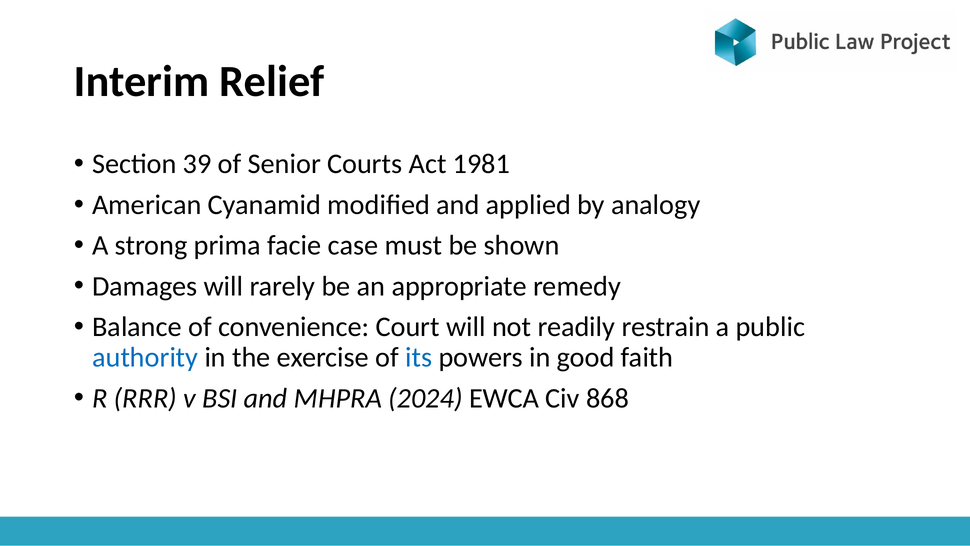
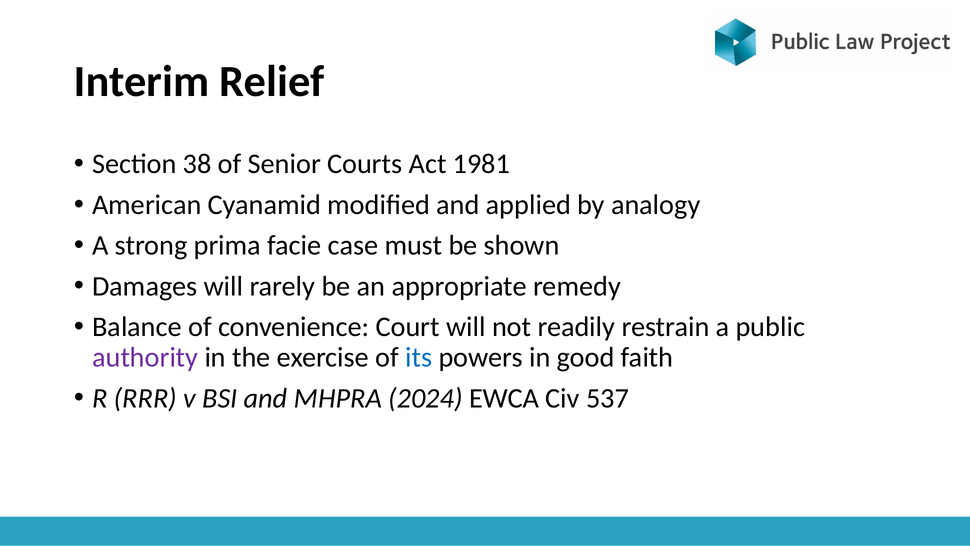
39: 39 -> 38
authority colour: blue -> purple
868: 868 -> 537
